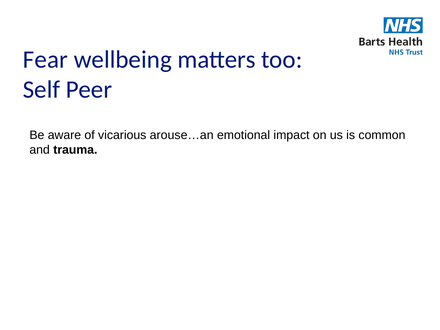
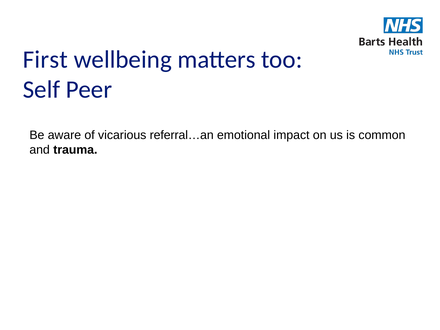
Fear: Fear -> First
arouse…an: arouse…an -> referral…an
